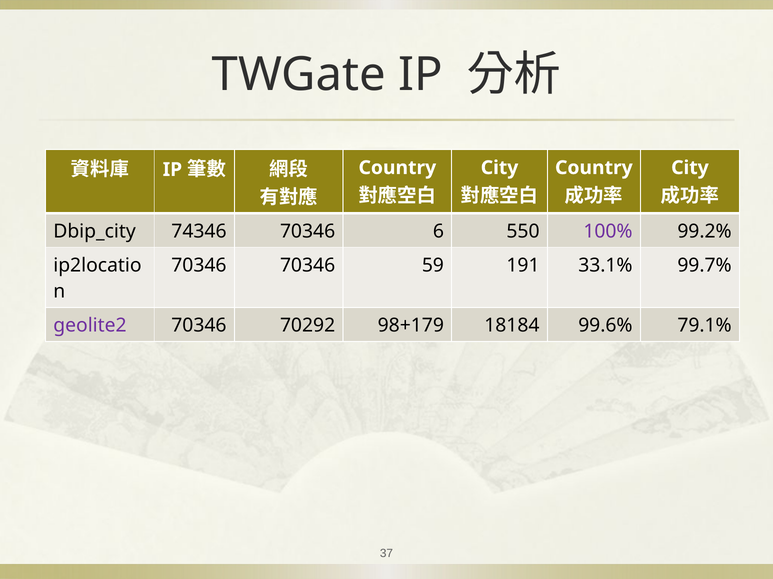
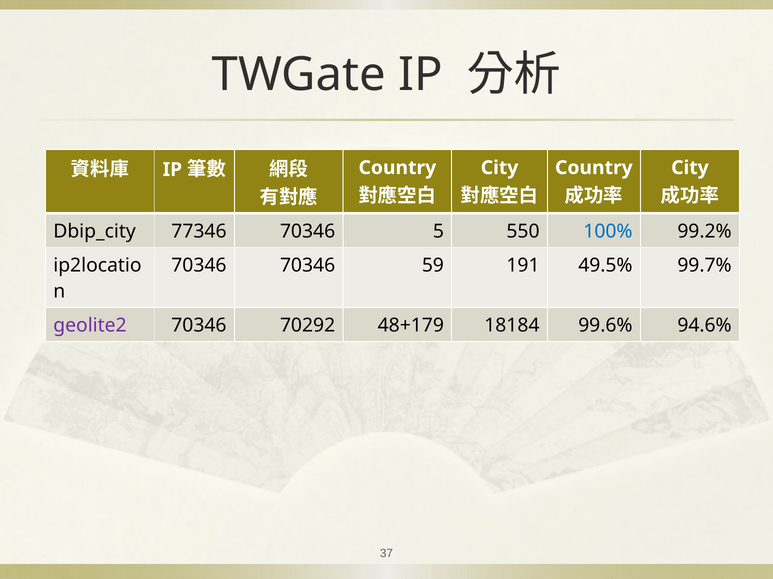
74346: 74346 -> 77346
6: 6 -> 5
100% colour: purple -> blue
33.1%: 33.1% -> 49.5%
98+179: 98+179 -> 48+179
79.1%: 79.1% -> 94.6%
